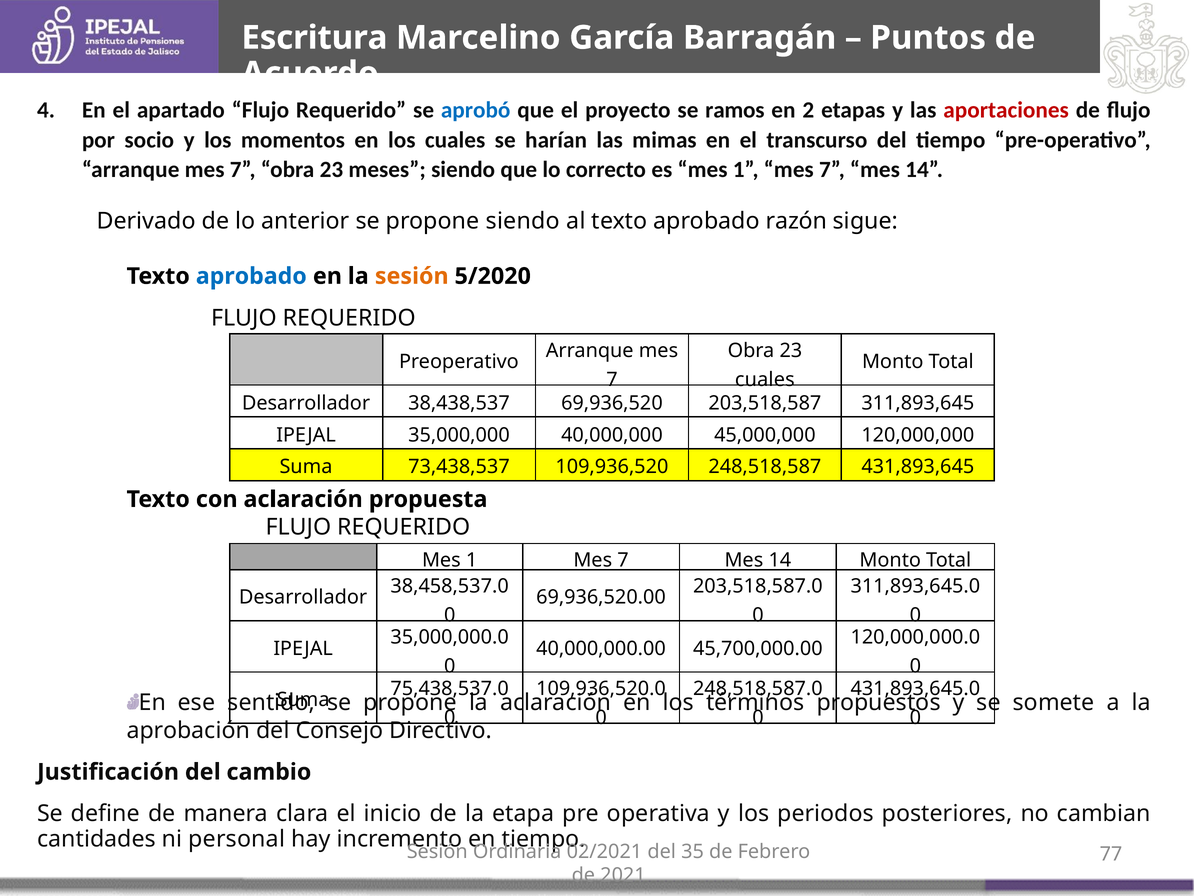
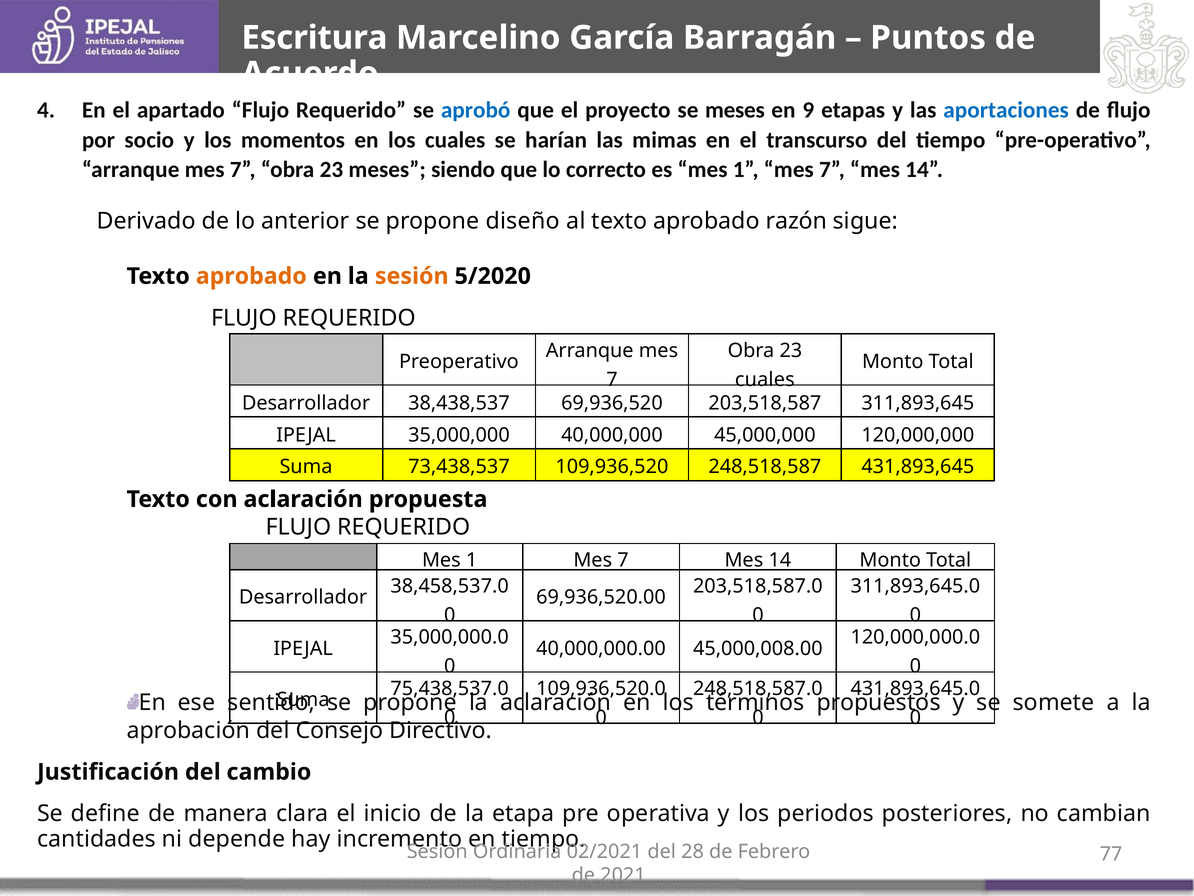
se ramos: ramos -> meses
2: 2 -> 9
aportaciones colour: red -> blue
propone siendo: siendo -> diseño
aprobado at (251, 276) colour: blue -> orange
45,700,000.00: 45,700,000.00 -> 45,000,008.00
personal: personal -> depende
35: 35 -> 28
